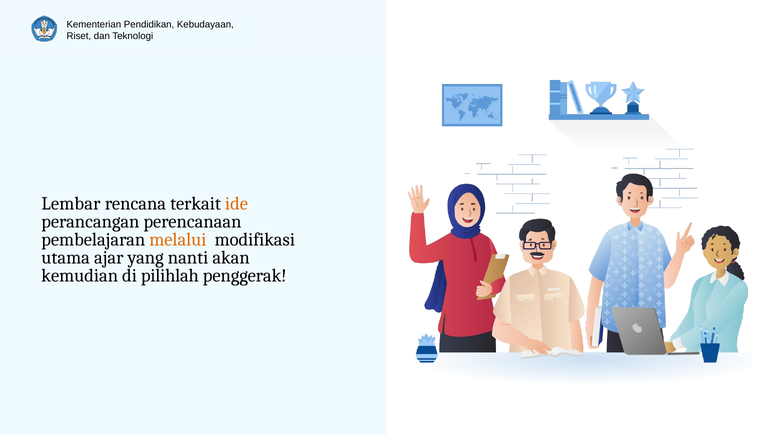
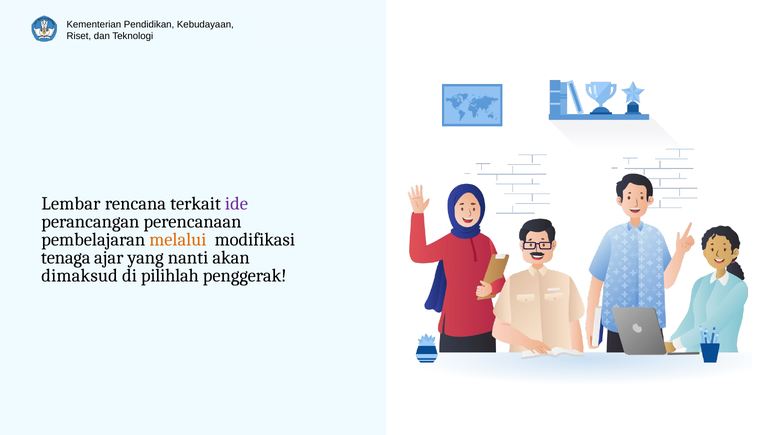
ide colour: orange -> purple
utama: utama -> tenaga
kemudian: kemudian -> dimaksud
